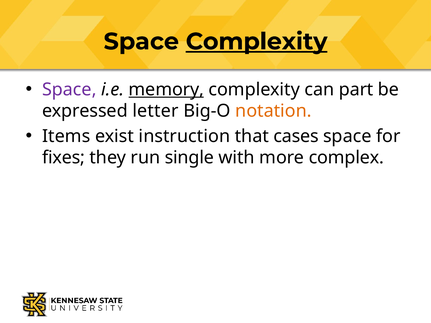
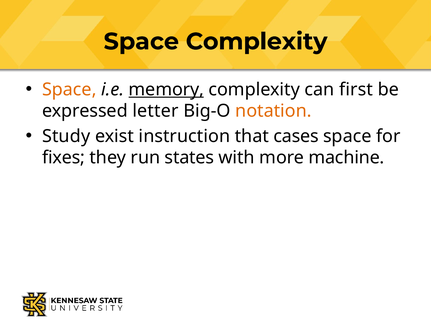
Complexity at (257, 42) underline: present -> none
Space at (69, 90) colour: purple -> orange
part: part -> first
Items: Items -> Study
single: single -> states
complex: complex -> machine
